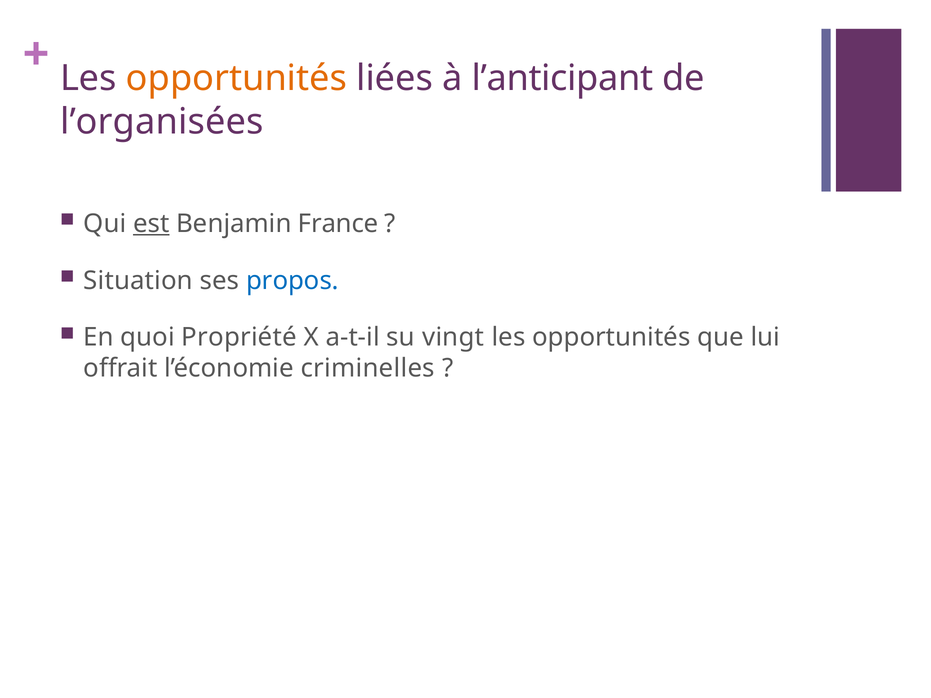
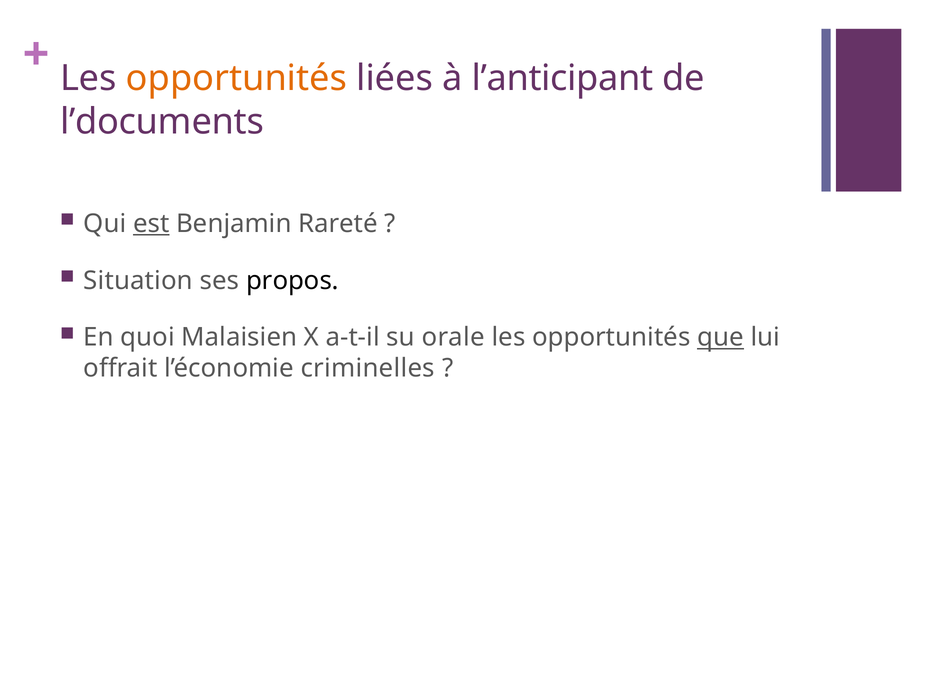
l’organisées: l’organisées -> l’documents
France: France -> Rareté
propos colour: blue -> black
Propriété: Propriété -> Malaisien
vingt: vingt -> orale
que underline: none -> present
